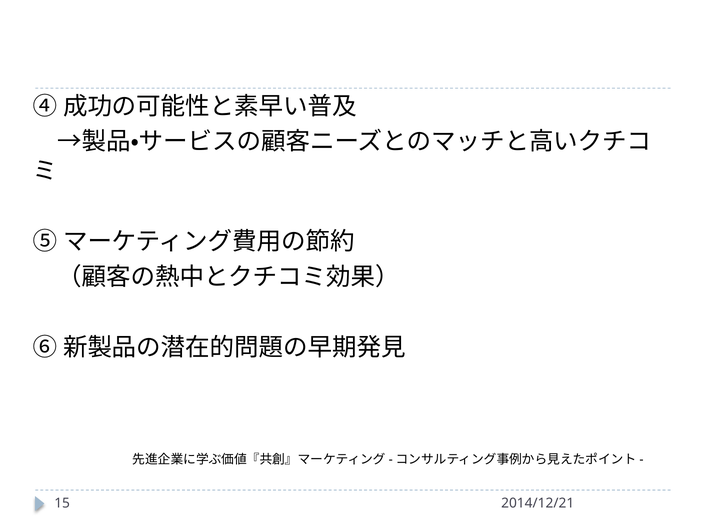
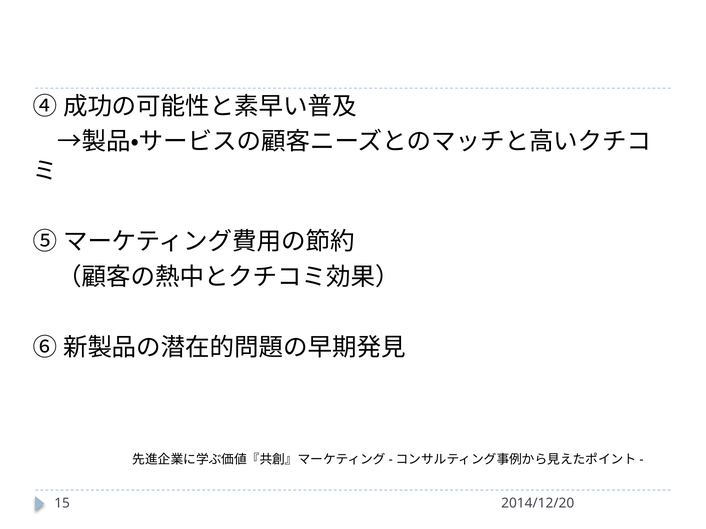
2014/12/21: 2014/12/21 -> 2014/12/20
